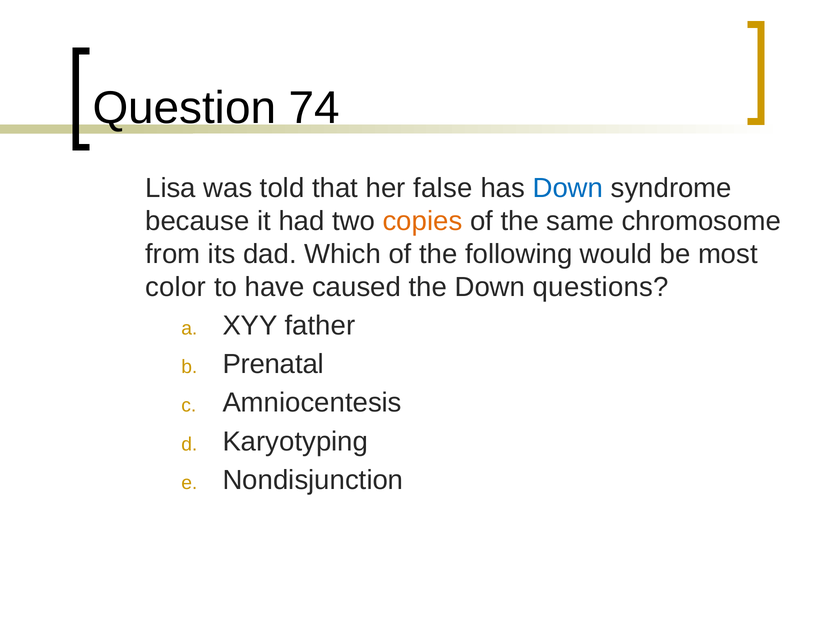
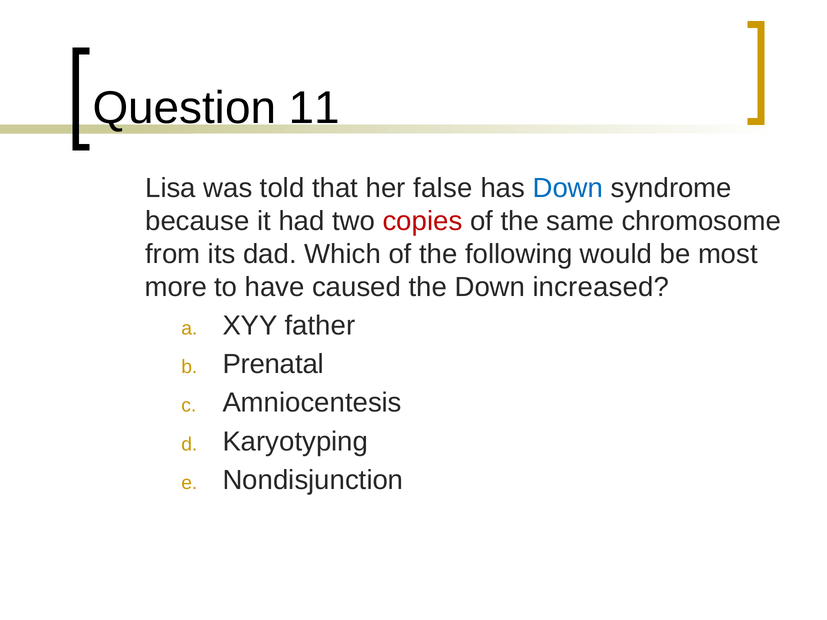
74: 74 -> 11
copies colour: orange -> red
color: color -> more
questions: questions -> increased
